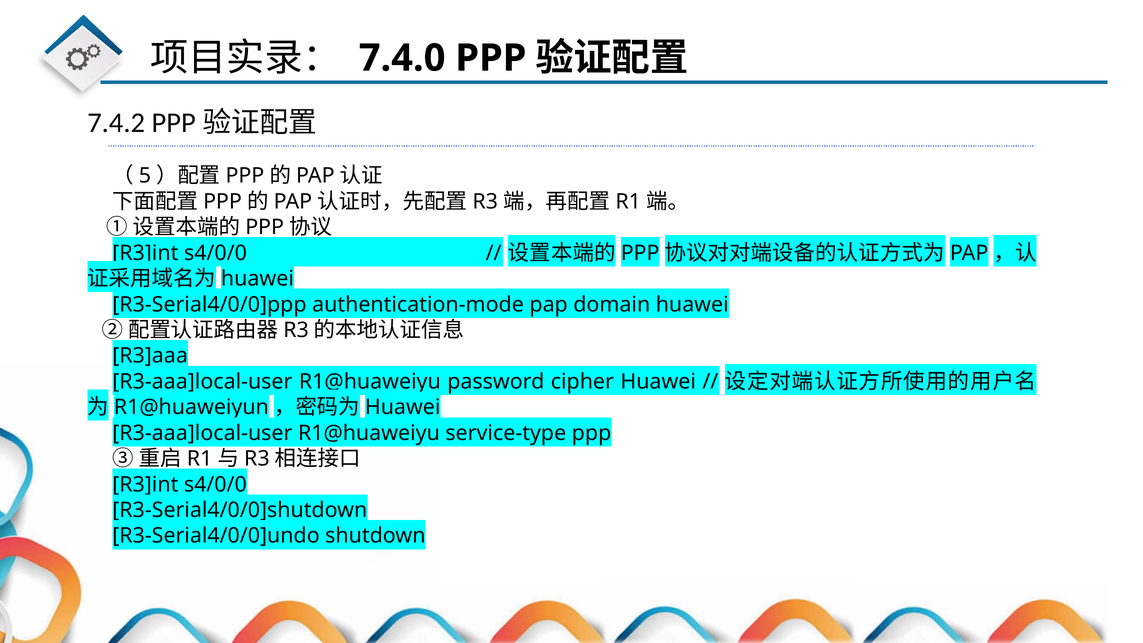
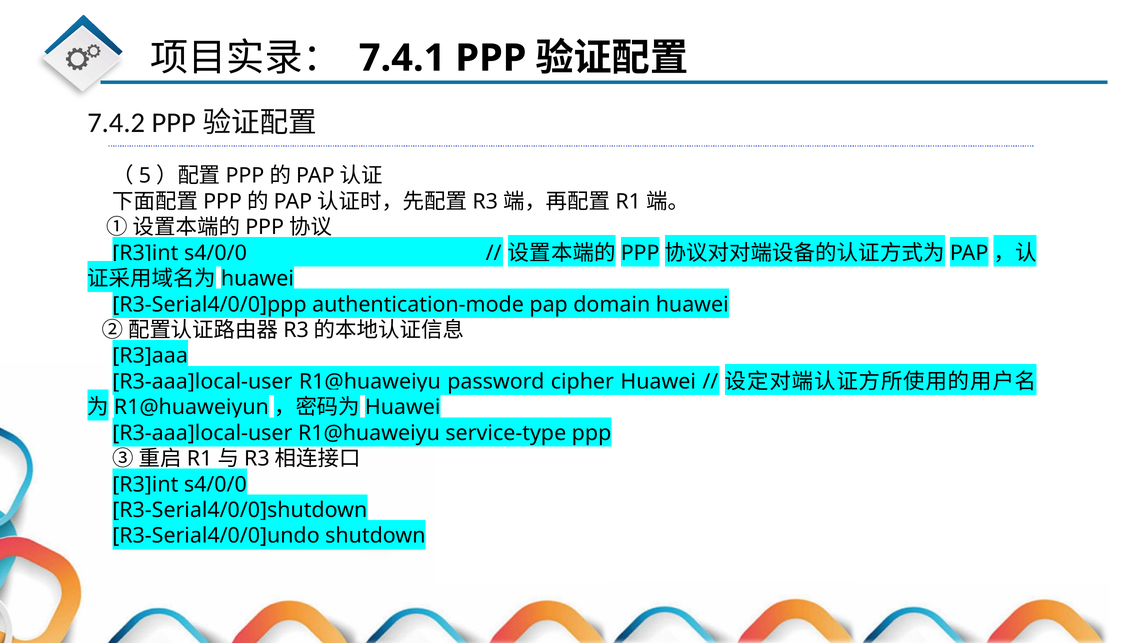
7.4.0: 7.4.0 -> 7.4.1
